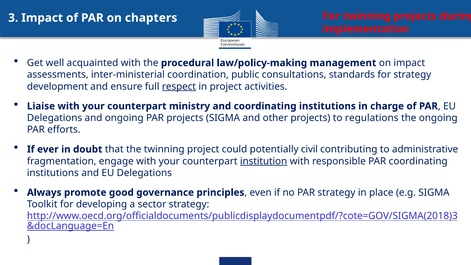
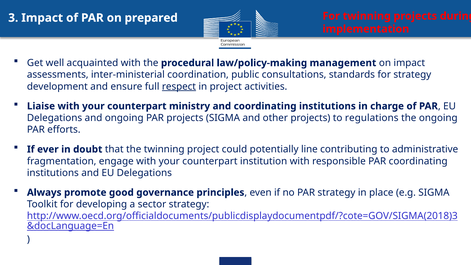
chapters: chapters -> prepared
civil: civil -> line
institution underline: present -> none
